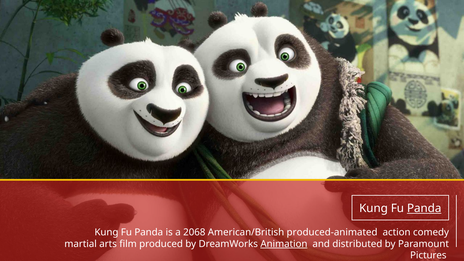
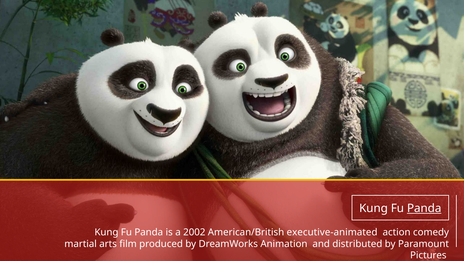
2068: 2068 -> 2002
produced-animated: produced-animated -> executive-animated
Animation underline: present -> none
